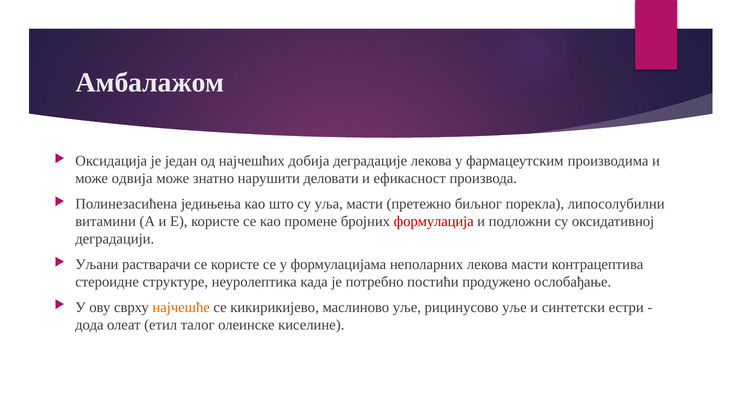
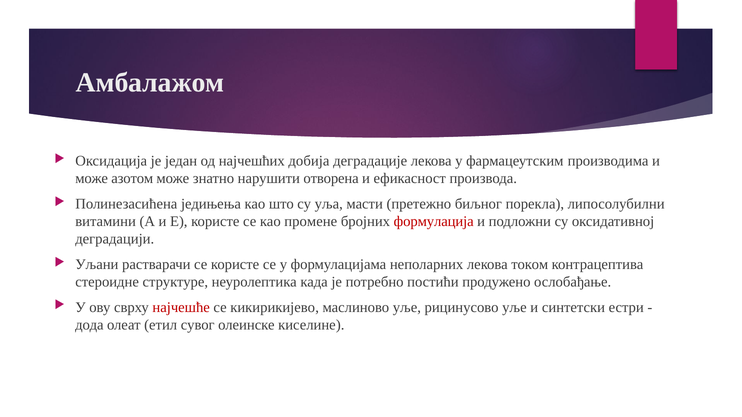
одвија: одвија -> азотoм
деловати: деловати -> отворена
лекова масти: масти -> током
најчешће colour: orange -> red
талог: талог -> сувог
